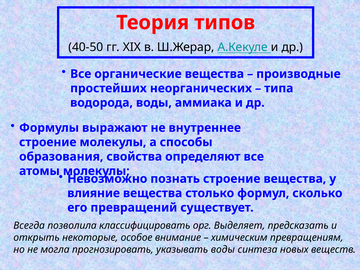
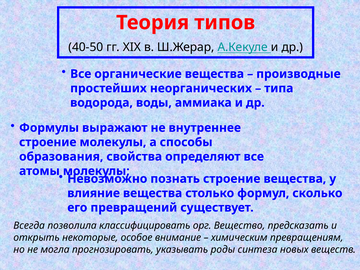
Выделяет: Выделяет -> Вещество
указывать воды: воды -> роды
